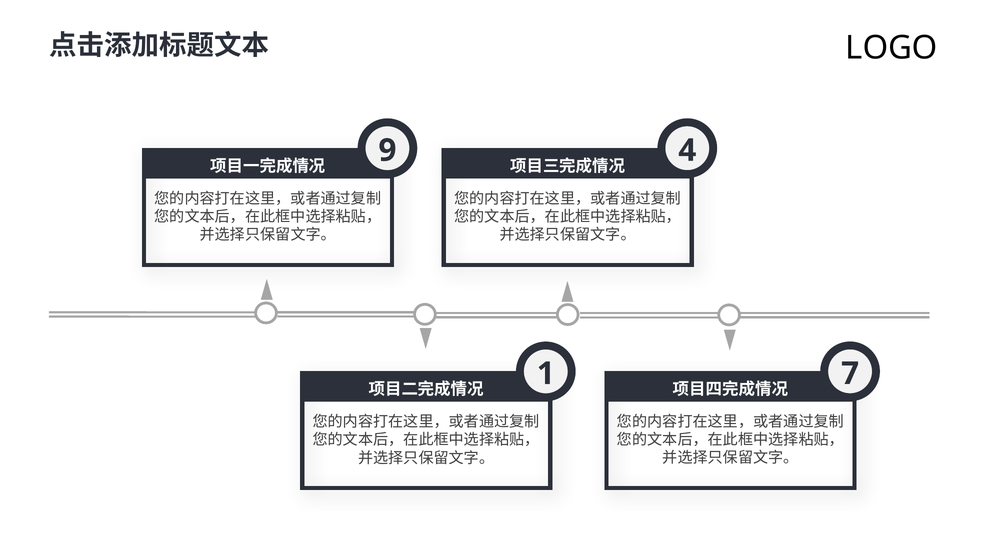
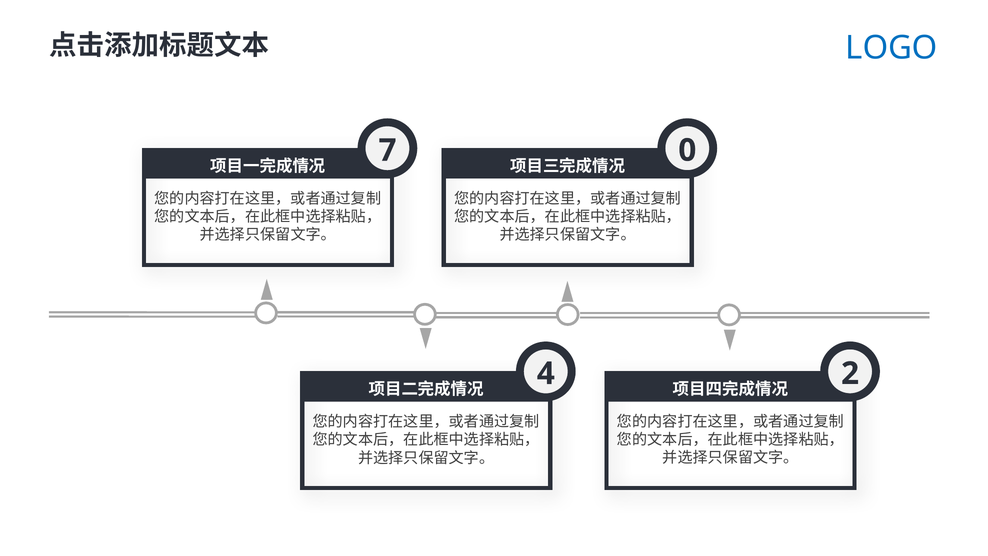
LOGO colour: black -> blue
9: 9 -> 7
4 at (687, 150): 4 -> 0
1 at (546, 373): 1 -> 4
7 at (850, 373): 7 -> 2
